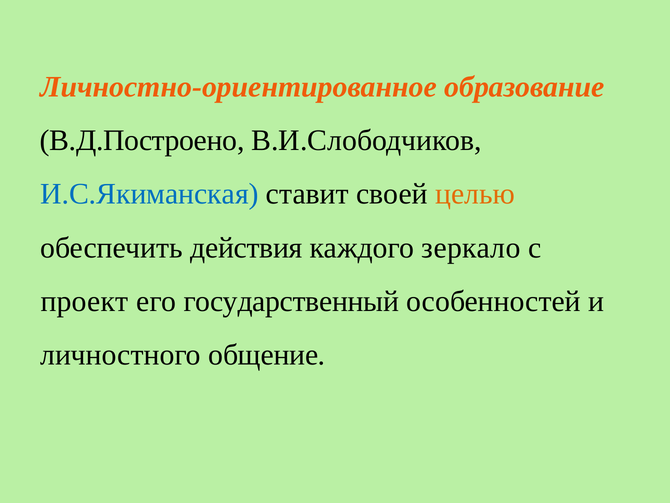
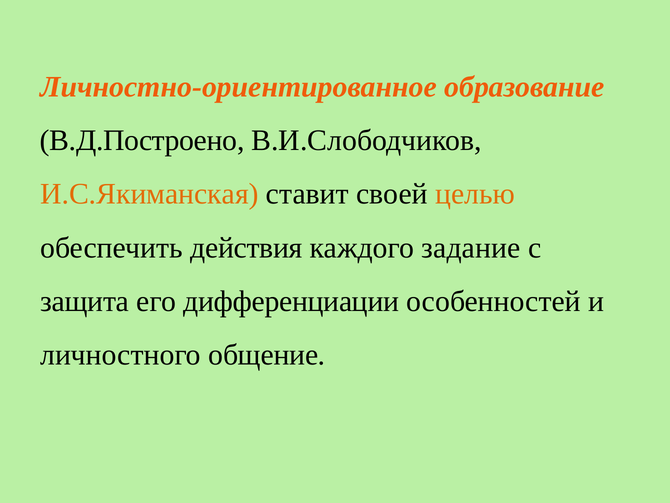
И.С.Якиманская colour: blue -> orange
зеркало: зеркало -> задание
проект: проект -> защита
государственный: государственный -> дифференциации
